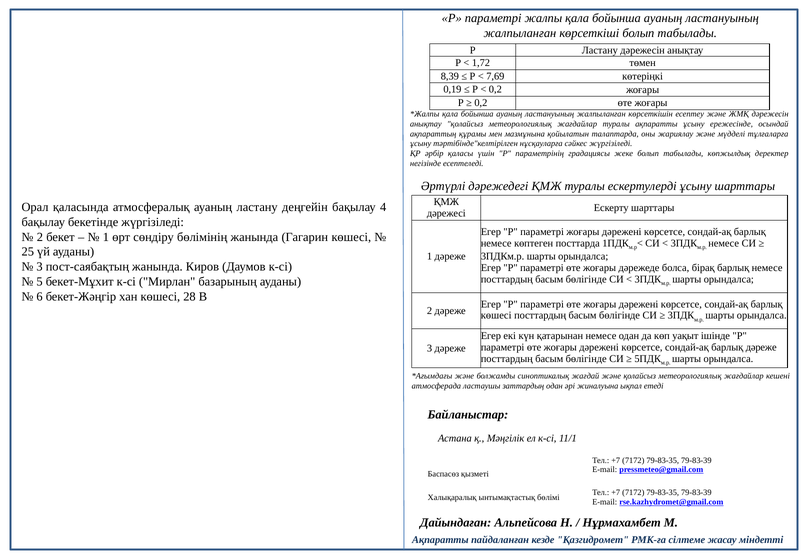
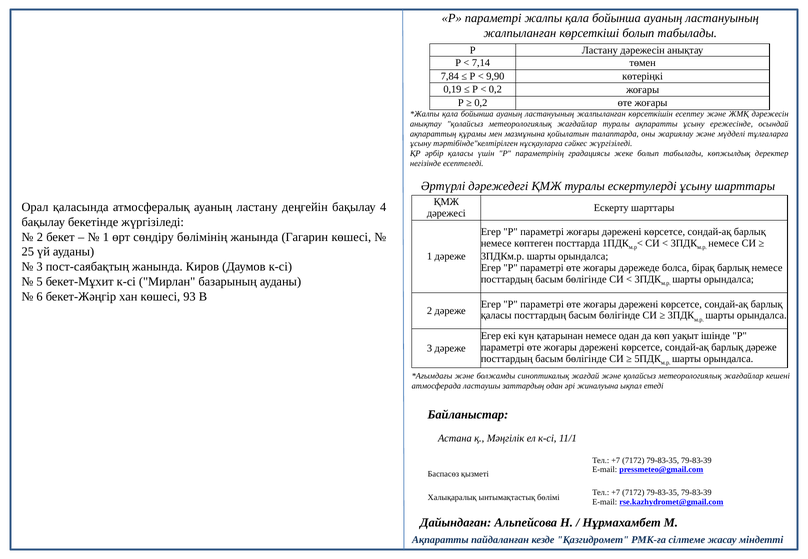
1,72: 1,72 -> 7,14
8,39: 8,39 -> 7,84
7,69: 7,69 -> 9,90
28: 28 -> 93
көшесі at (496, 316): көшесі -> қаласы
